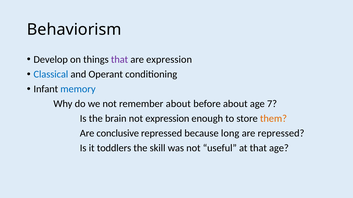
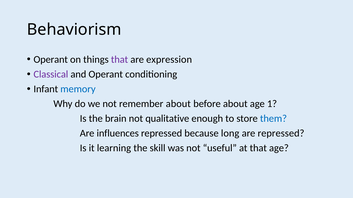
Develop at (51, 60): Develop -> Operant
Classical colour: blue -> purple
7: 7 -> 1
not expression: expression -> qualitative
them colour: orange -> blue
conclusive: conclusive -> influences
toddlers: toddlers -> learning
